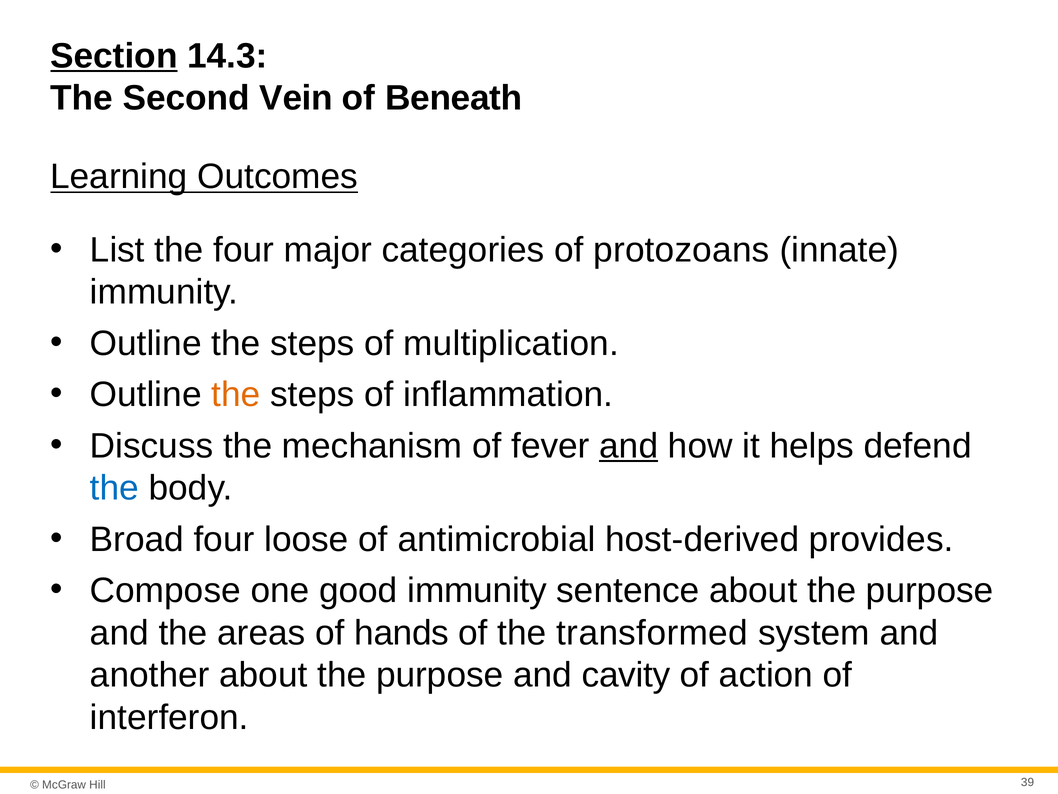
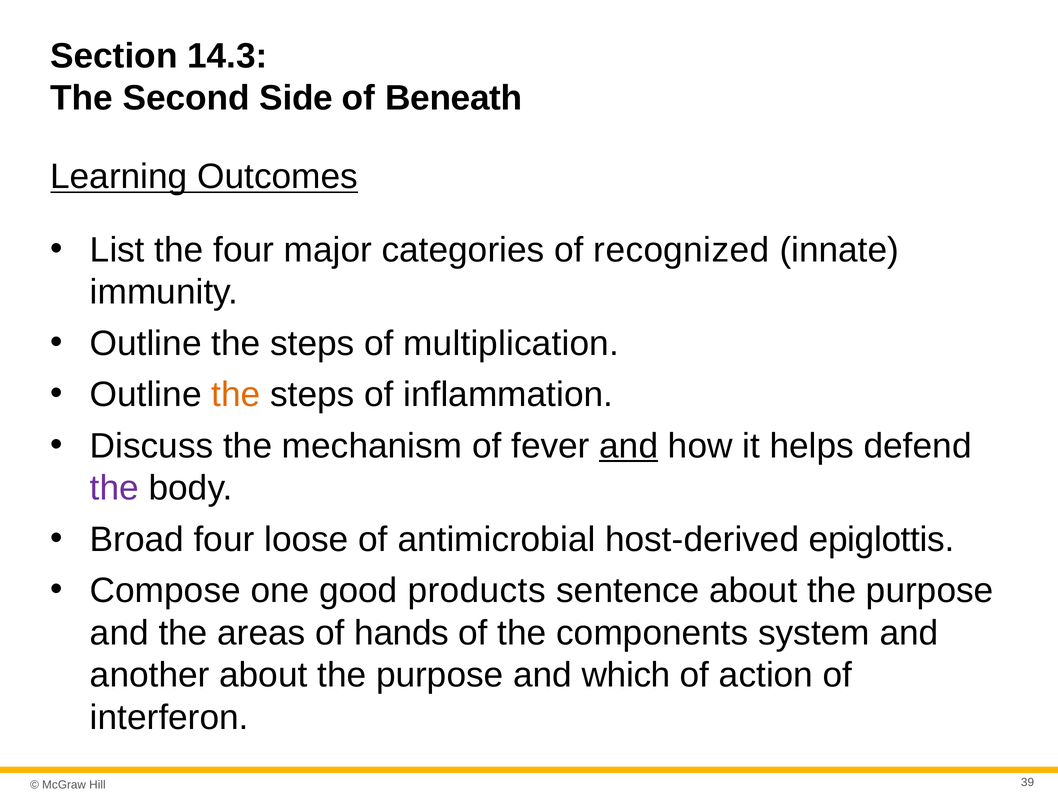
Section underline: present -> none
Vein: Vein -> Side
protozoans: protozoans -> recognized
the at (114, 488) colour: blue -> purple
provides: provides -> epiglottis
good immunity: immunity -> products
transformed: transformed -> components
cavity: cavity -> which
